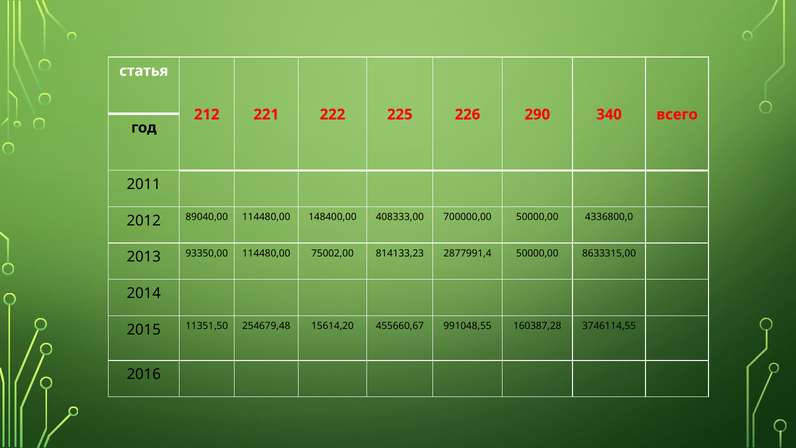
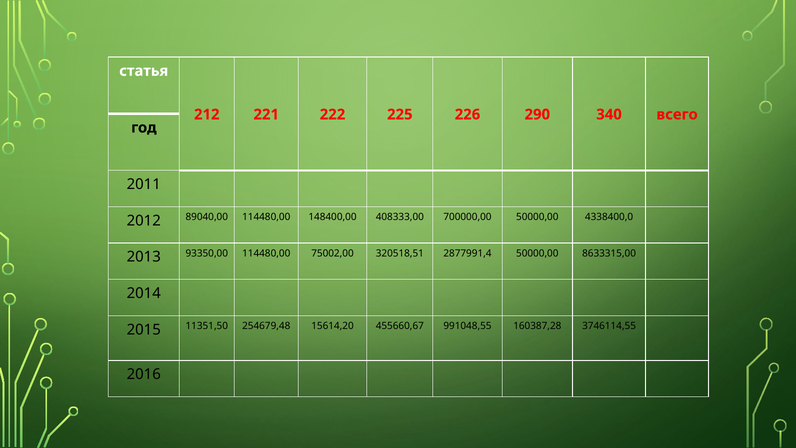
4336800,0: 4336800,0 -> 4338400,0
814133,23: 814133,23 -> 320518,51
